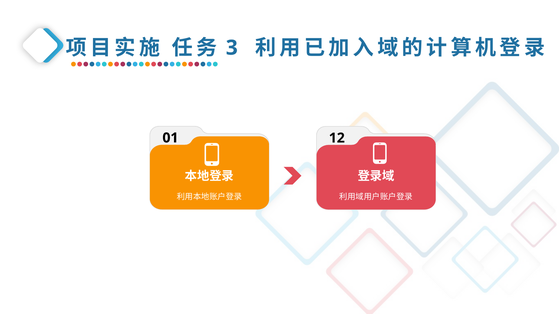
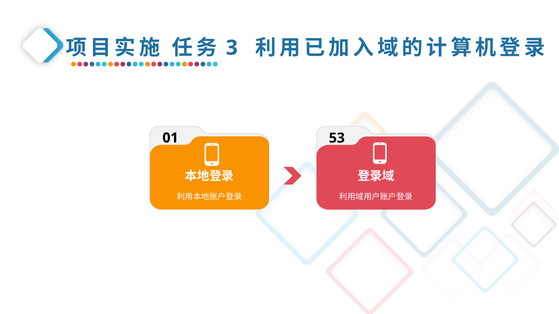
12: 12 -> 53
